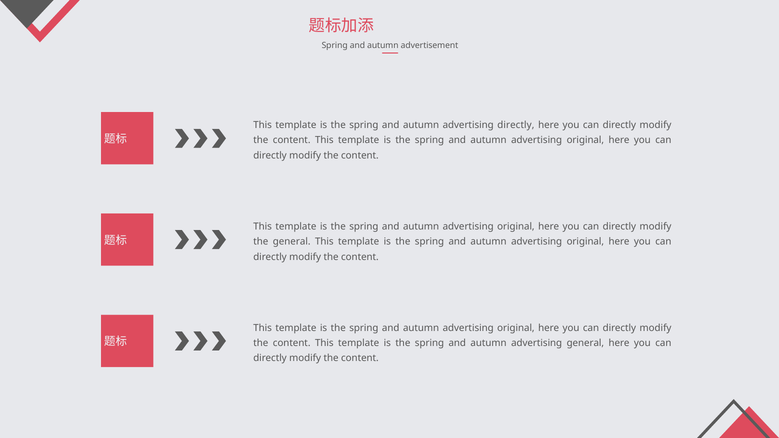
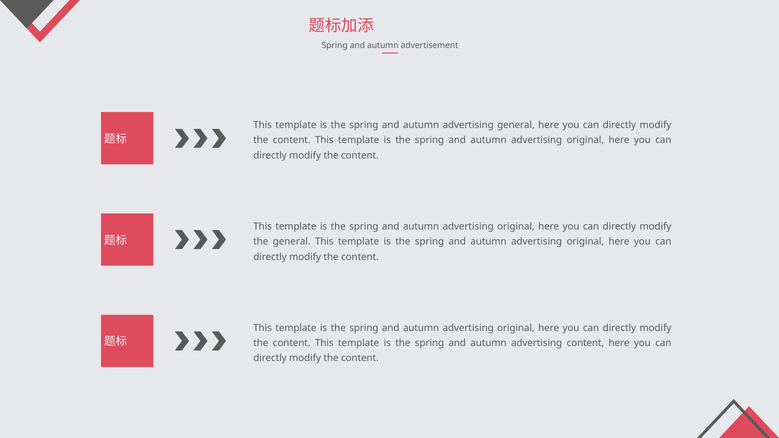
advertising directly: directly -> general
advertising general: general -> content
